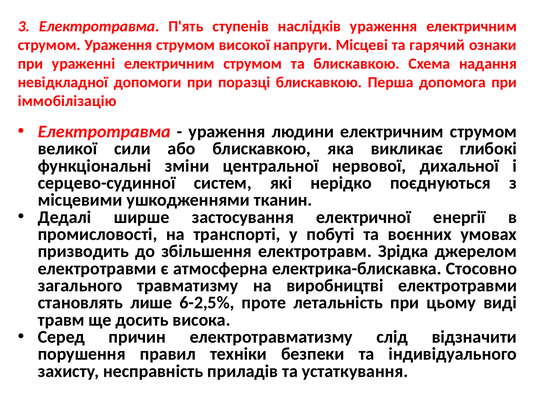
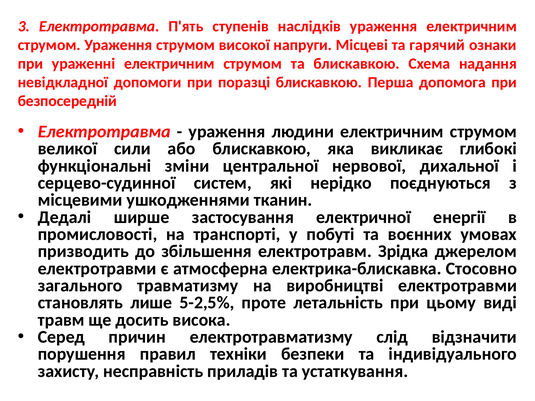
іммобілізацію: іммобілізацію -> безпосередній
6-2,5%: 6-2,5% -> 5-2,5%
